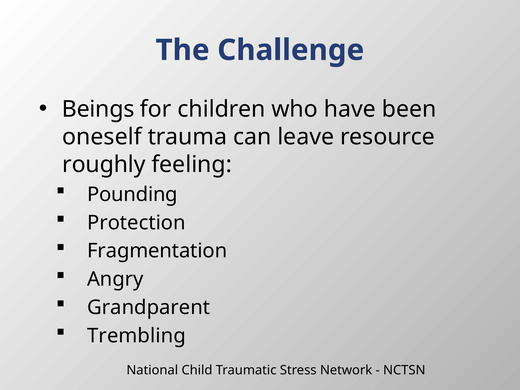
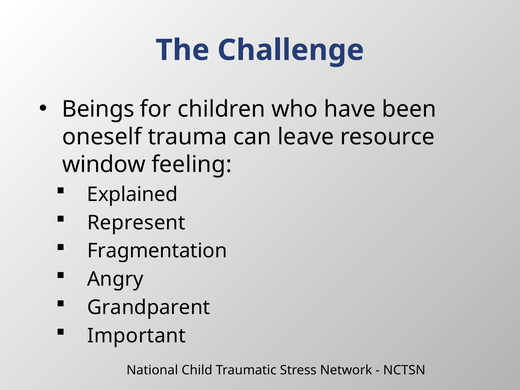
roughly: roughly -> window
Pounding: Pounding -> Explained
Protection: Protection -> Represent
Trembling: Trembling -> Important
